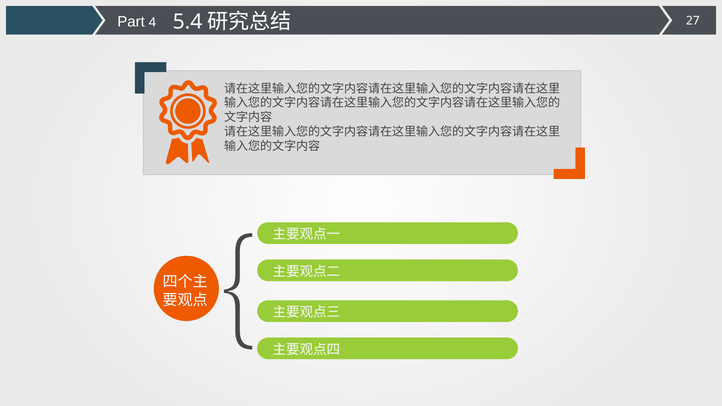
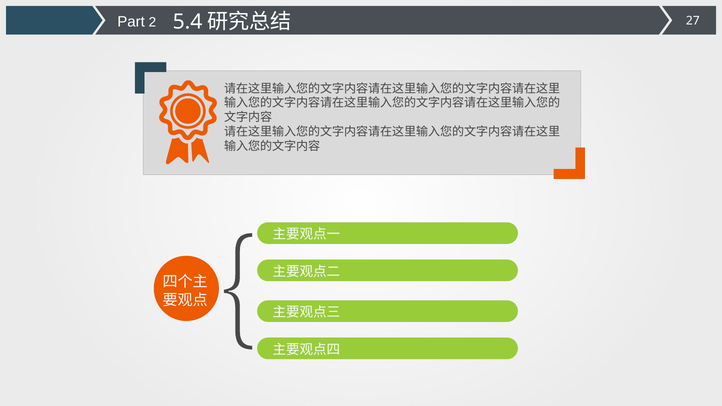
4: 4 -> 2
